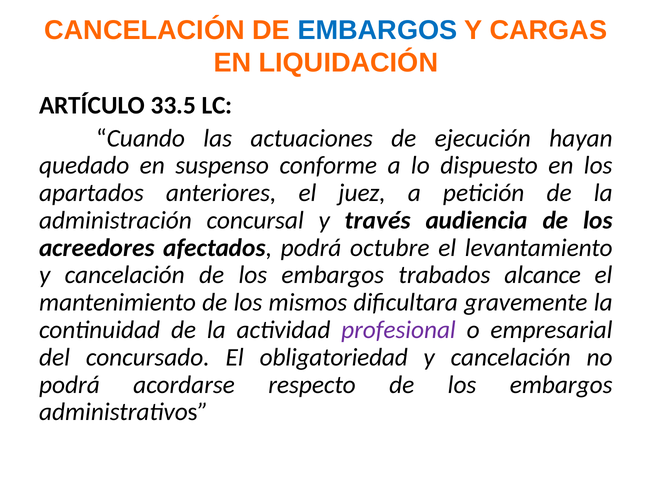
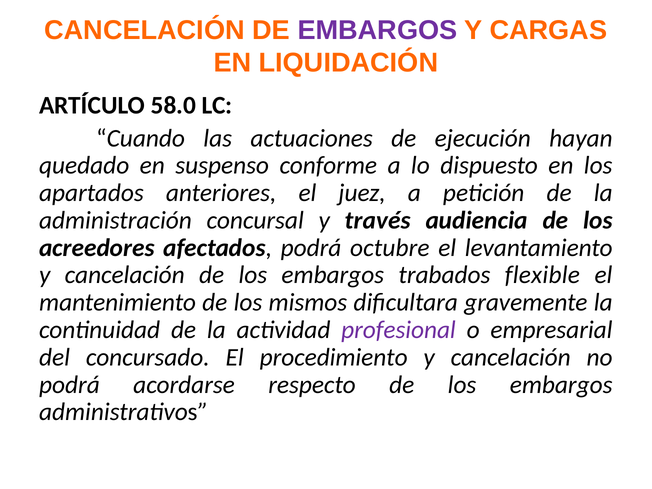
EMBARGOS at (377, 30) colour: blue -> purple
33.5: 33.5 -> 58.0
alcance: alcance -> flexible
obligatoriedad: obligatoriedad -> procedimiento
